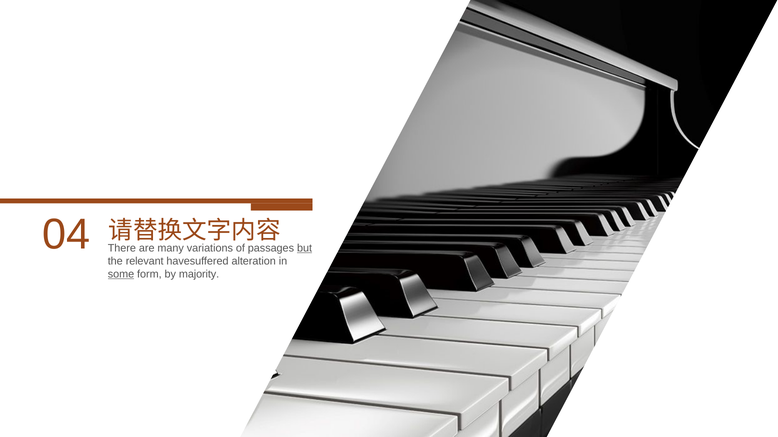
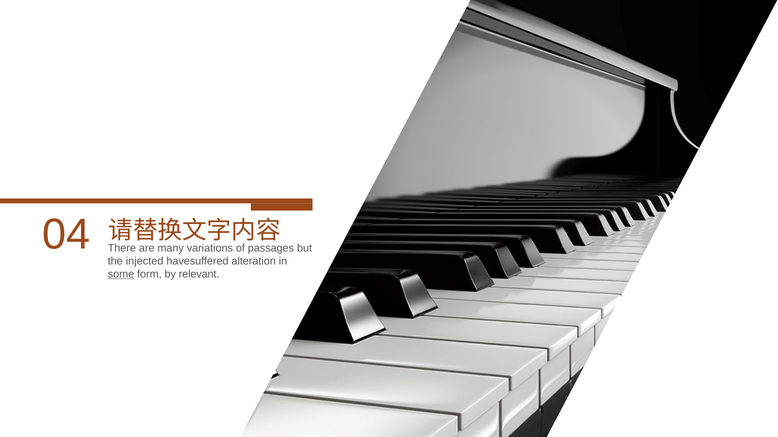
but underline: present -> none
relevant: relevant -> injected
majority: majority -> relevant
